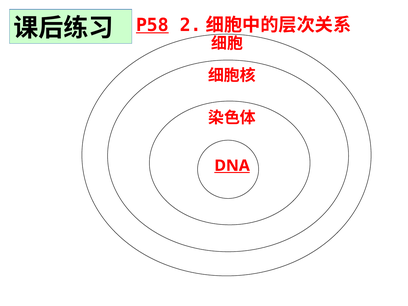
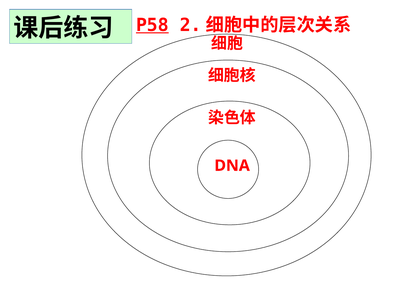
DNA underline: present -> none
